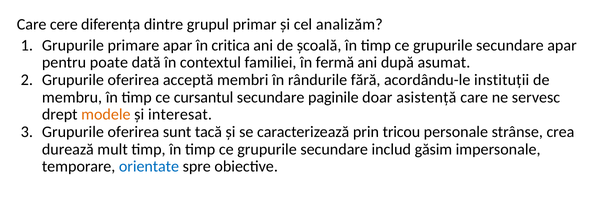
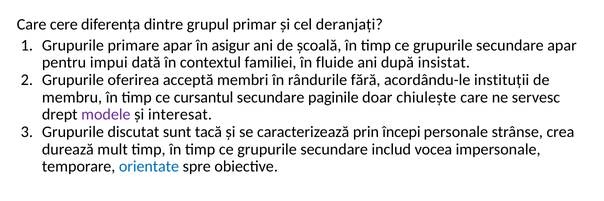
analizăm: analizăm -> deranjați
critica: critica -> asigur
poate: poate -> impui
fermă: fermă -> fluide
asumat: asumat -> insistat
asistență: asistență -> chiulește
modele colour: orange -> purple
oferirea at (133, 132): oferirea -> discutat
tricou: tricou -> începi
găsim: găsim -> vocea
